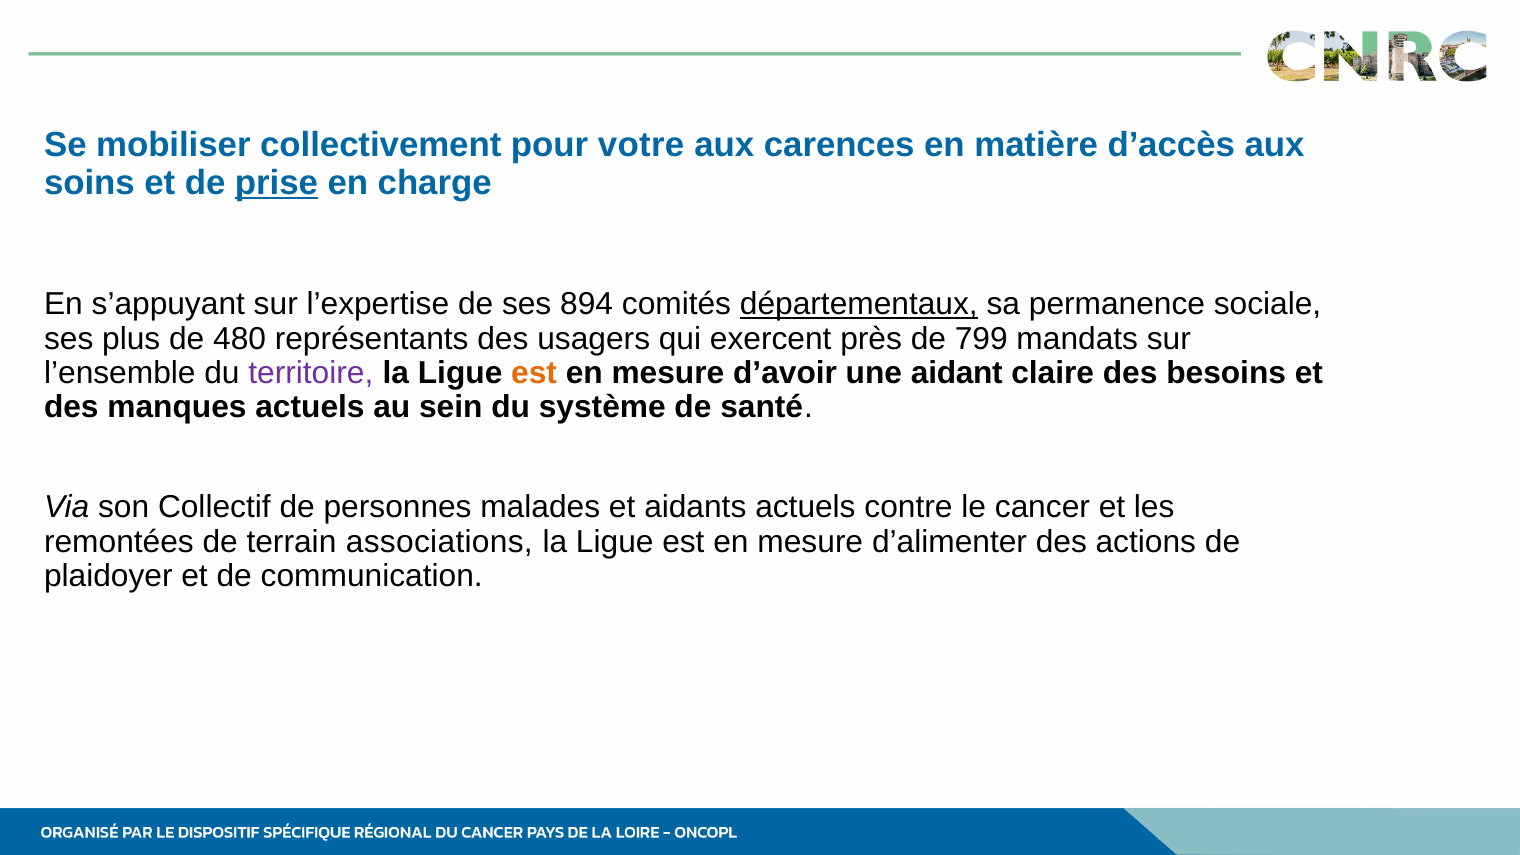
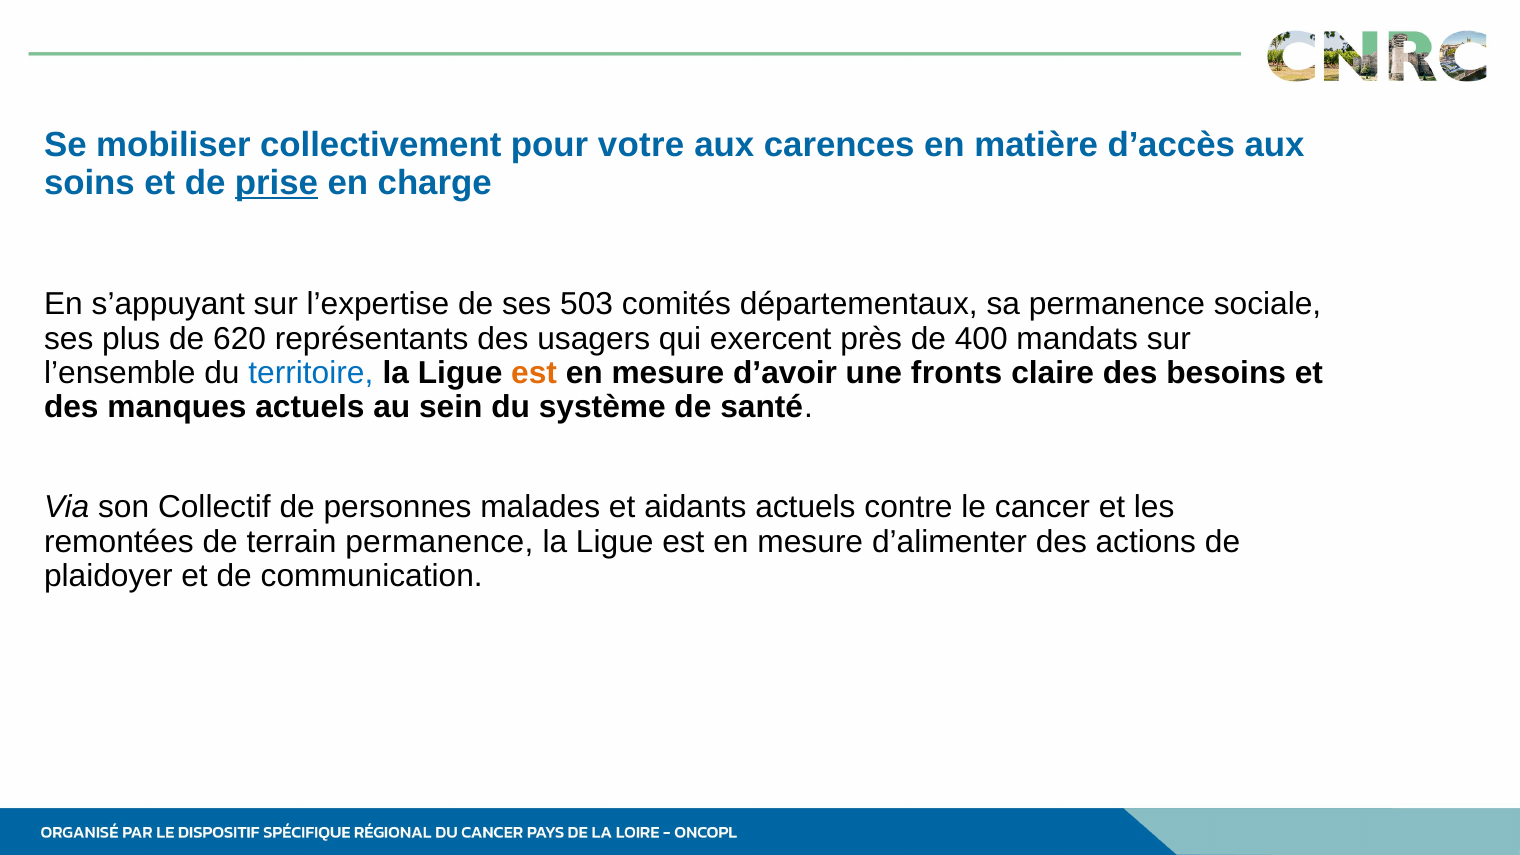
894: 894 -> 503
départementaux underline: present -> none
480: 480 -> 620
799: 799 -> 400
territoire colour: purple -> blue
aidant: aidant -> fronts
terrain associations: associations -> permanence
